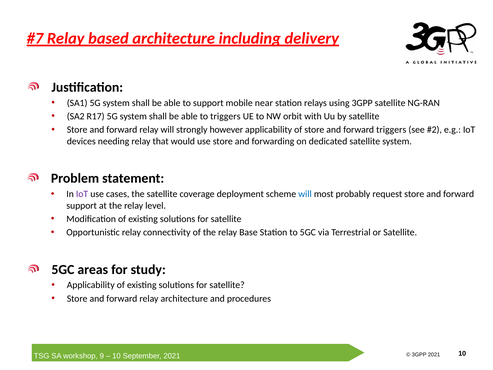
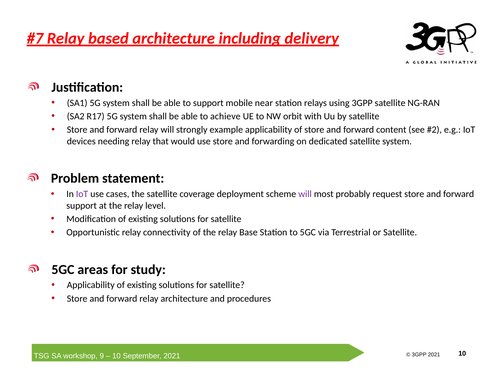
to triggers: triggers -> achieve
however: however -> example
forward triggers: triggers -> content
will at (305, 194) colour: blue -> purple
